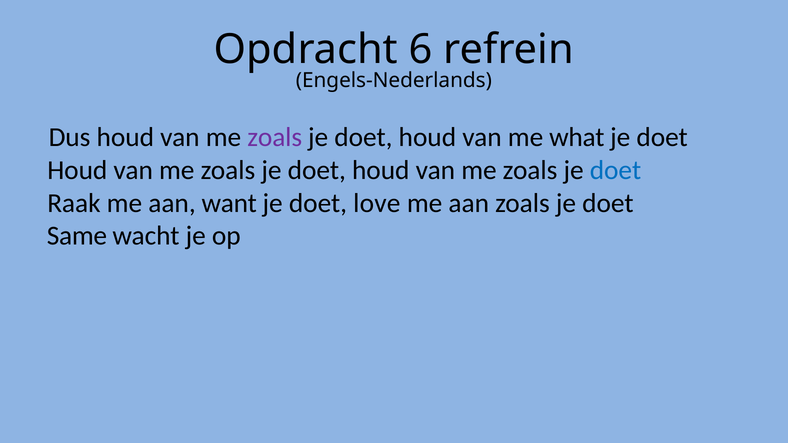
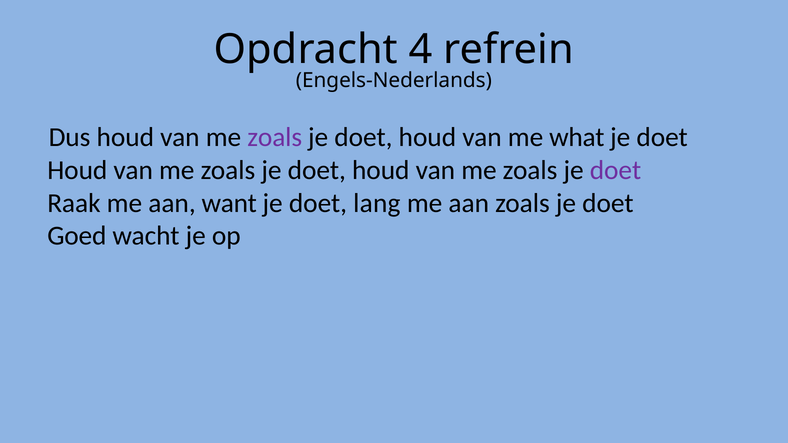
6: 6 -> 4
doet at (615, 170) colour: blue -> purple
love: love -> lang
Same: Same -> Goed
